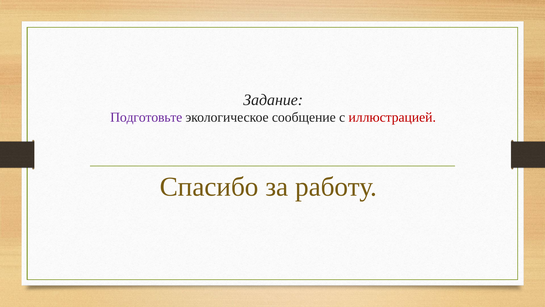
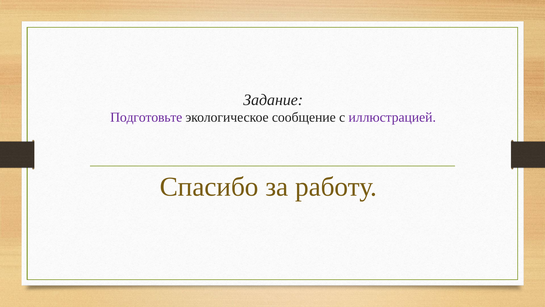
иллюстрацией colour: red -> purple
